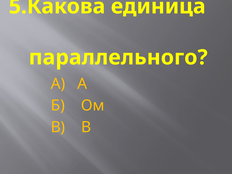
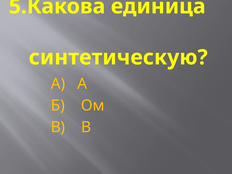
параллельного: параллельного -> синтетическую
